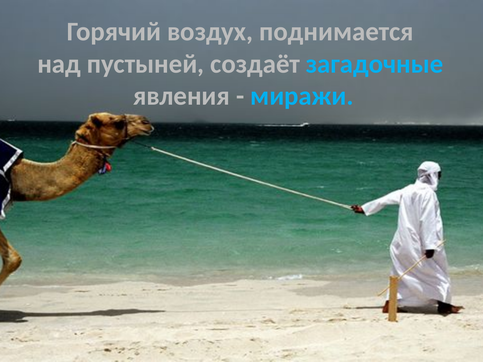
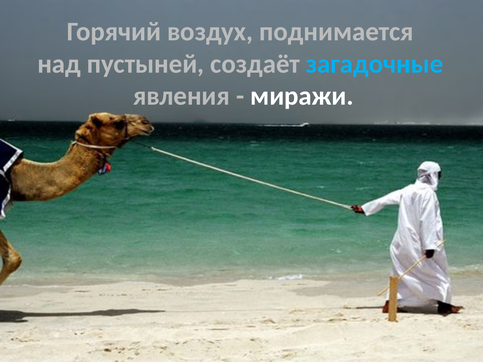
миражи colour: light blue -> white
